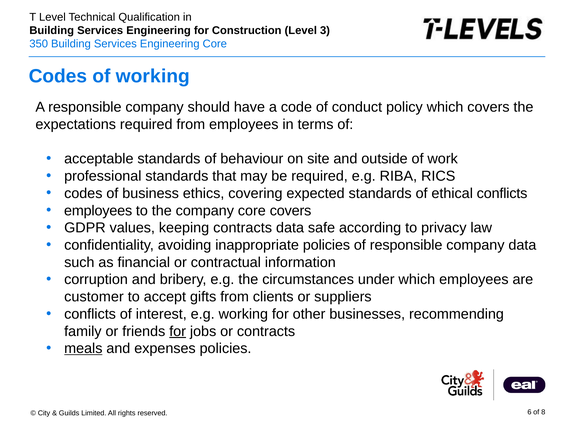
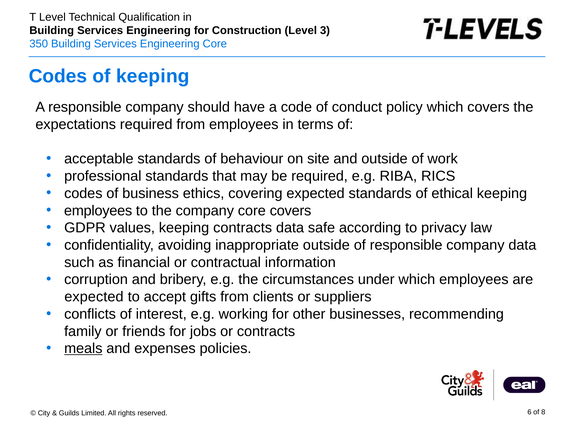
of working: working -> keeping
ethical conflicts: conflicts -> keeping
inappropriate policies: policies -> outside
customer at (94, 296): customer -> expected
for at (178, 331) underline: present -> none
